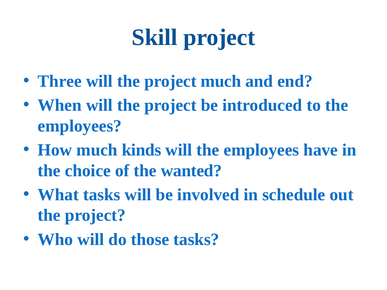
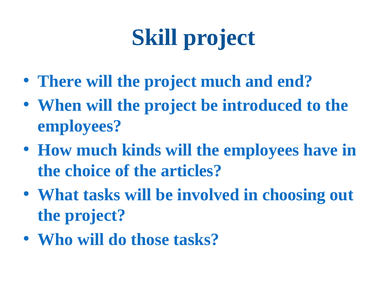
Three: Three -> There
wanted: wanted -> articles
schedule: schedule -> choosing
